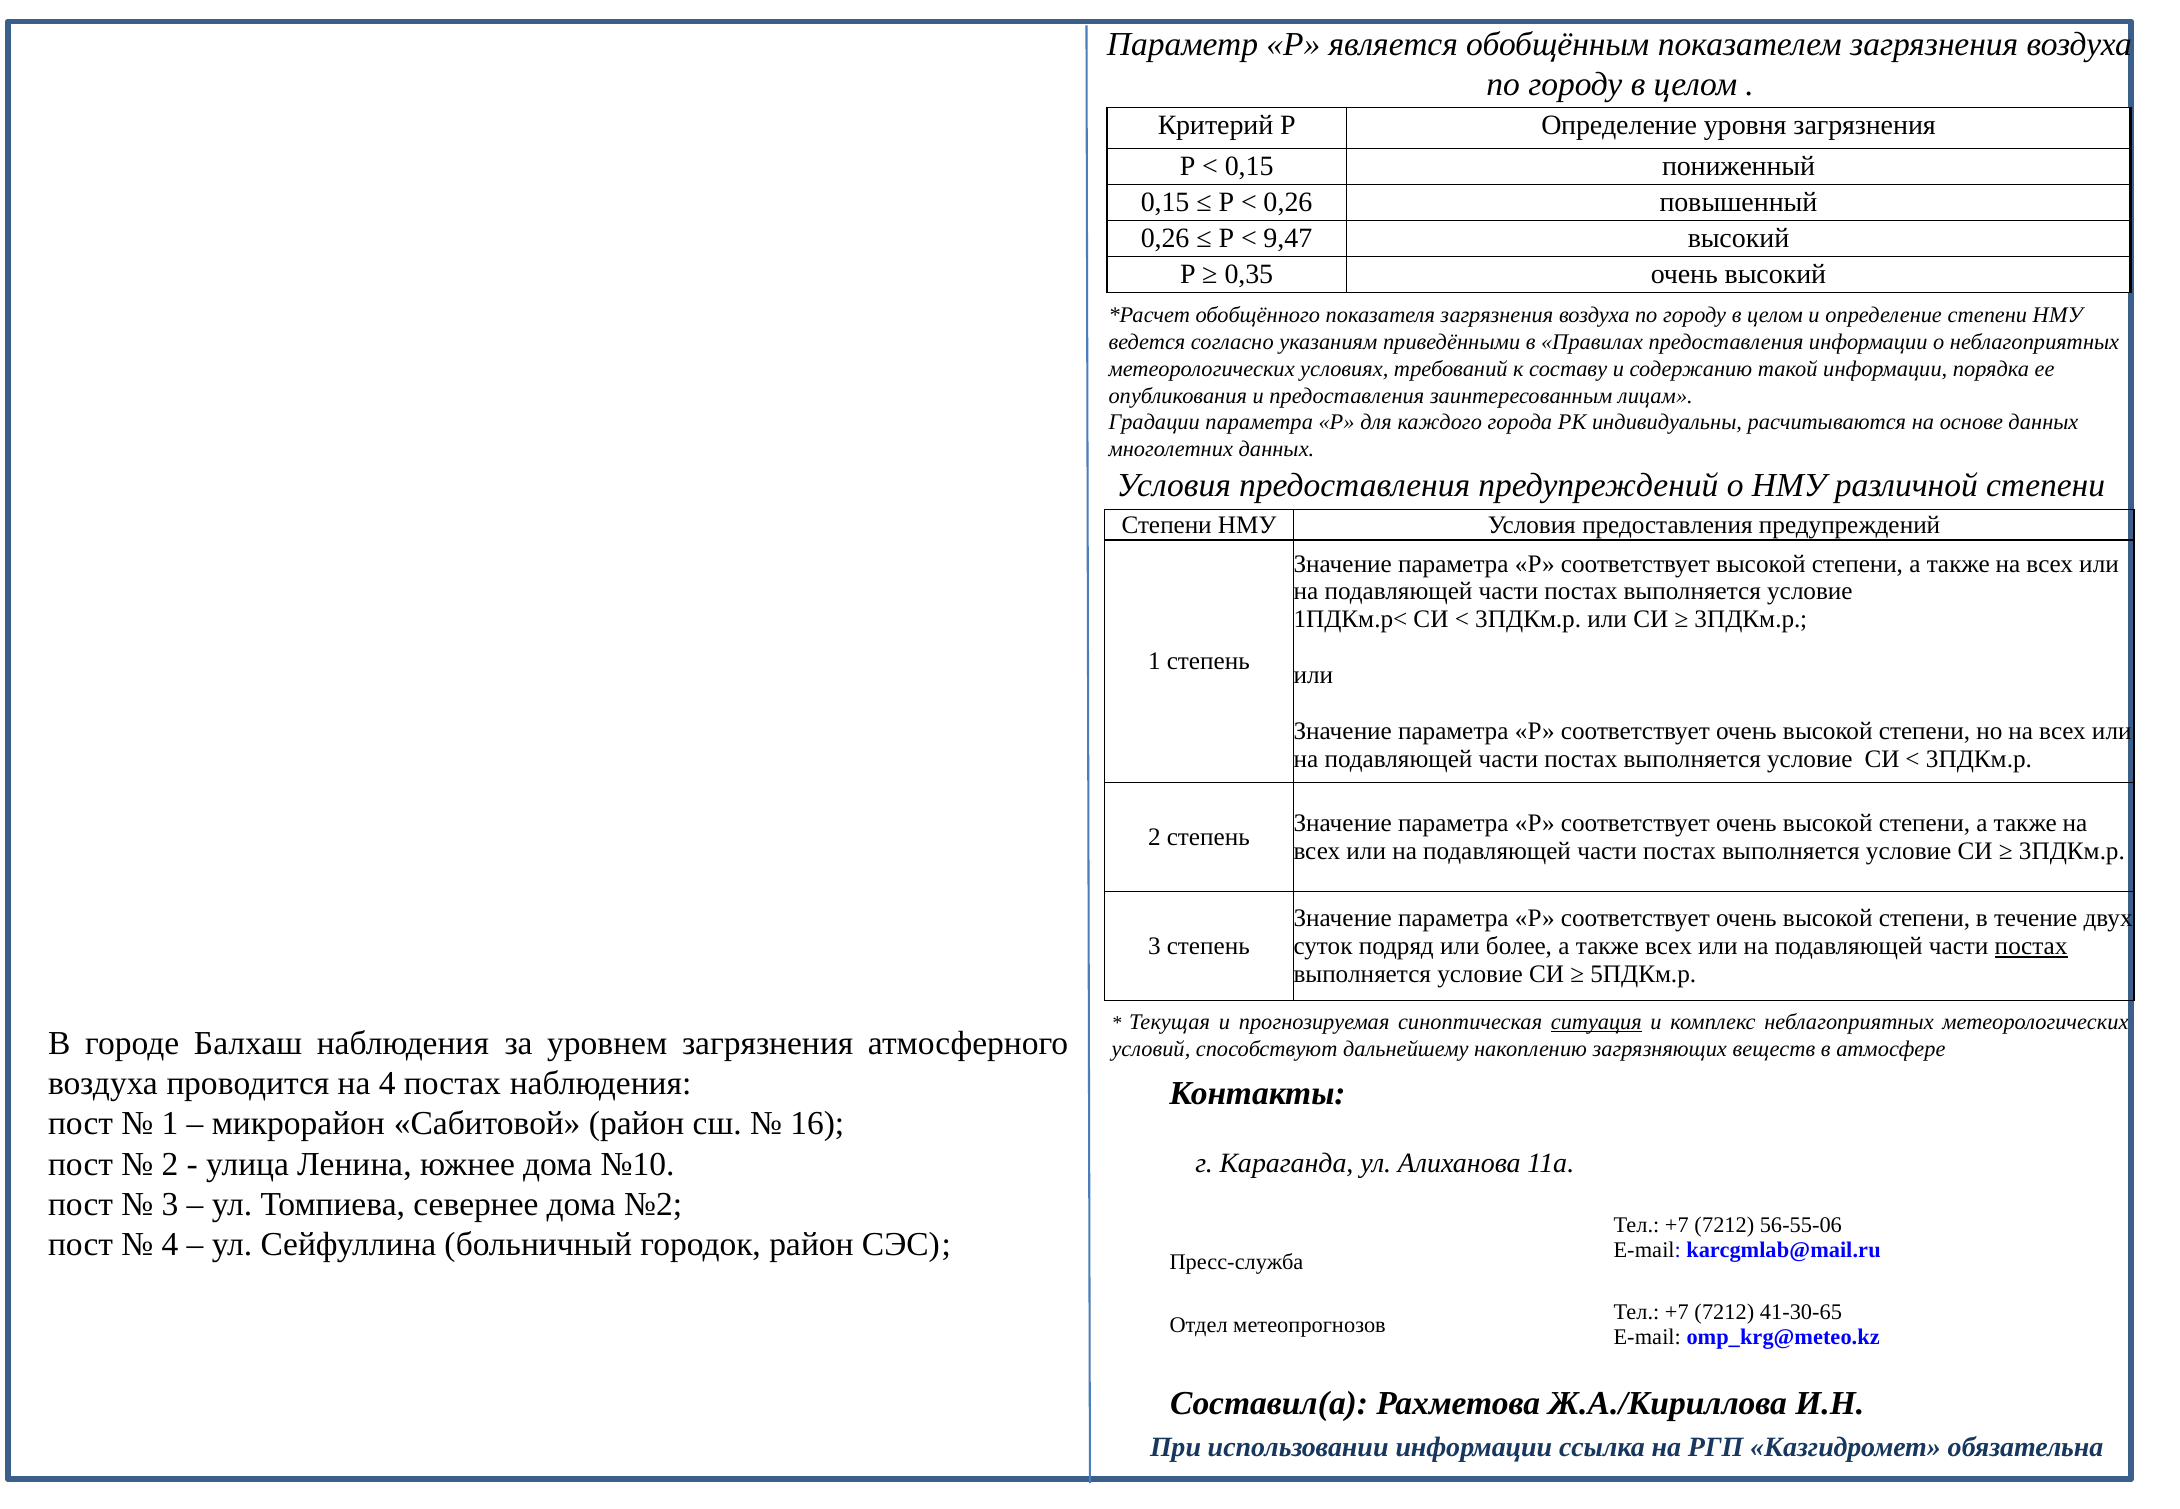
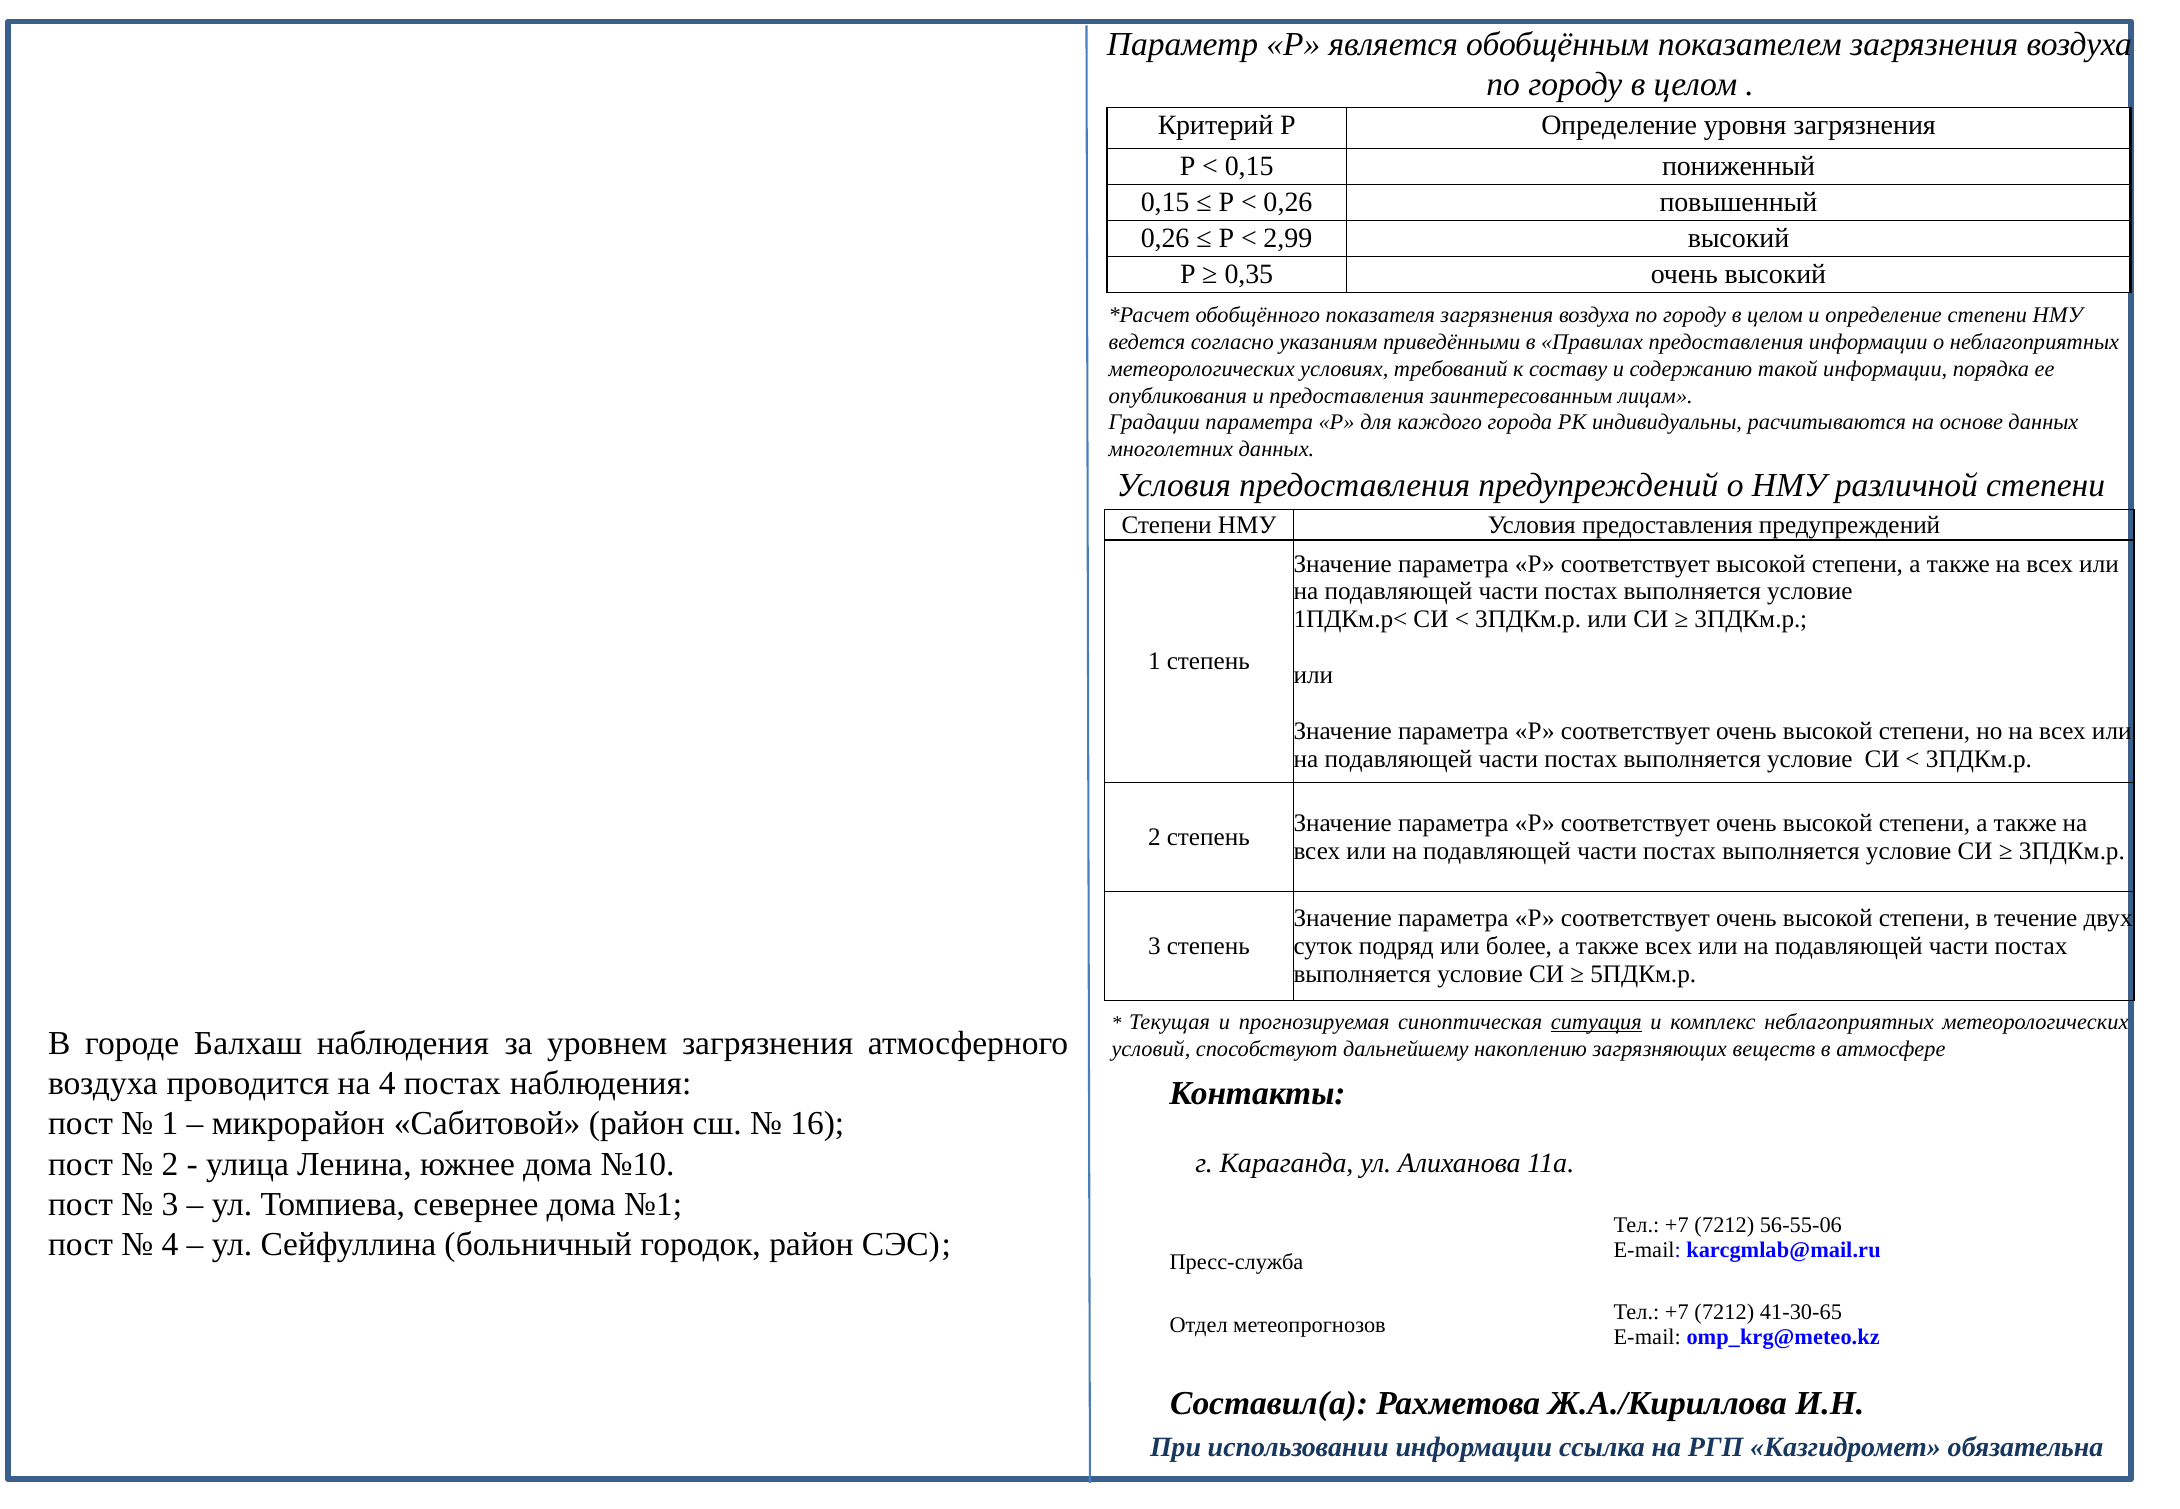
9,47: 9,47 -> 2,99
постах at (2031, 946) underline: present -> none
№2: №2 -> №1
